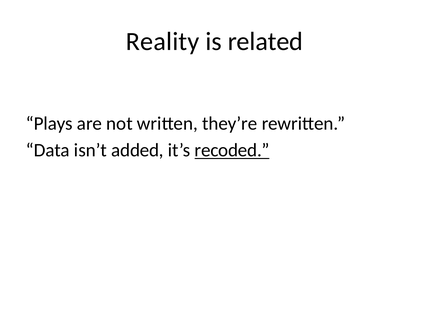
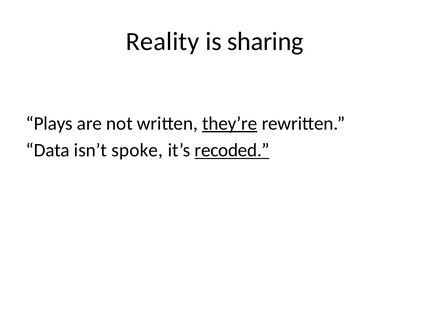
related: related -> sharing
they’re underline: none -> present
added: added -> spoke
